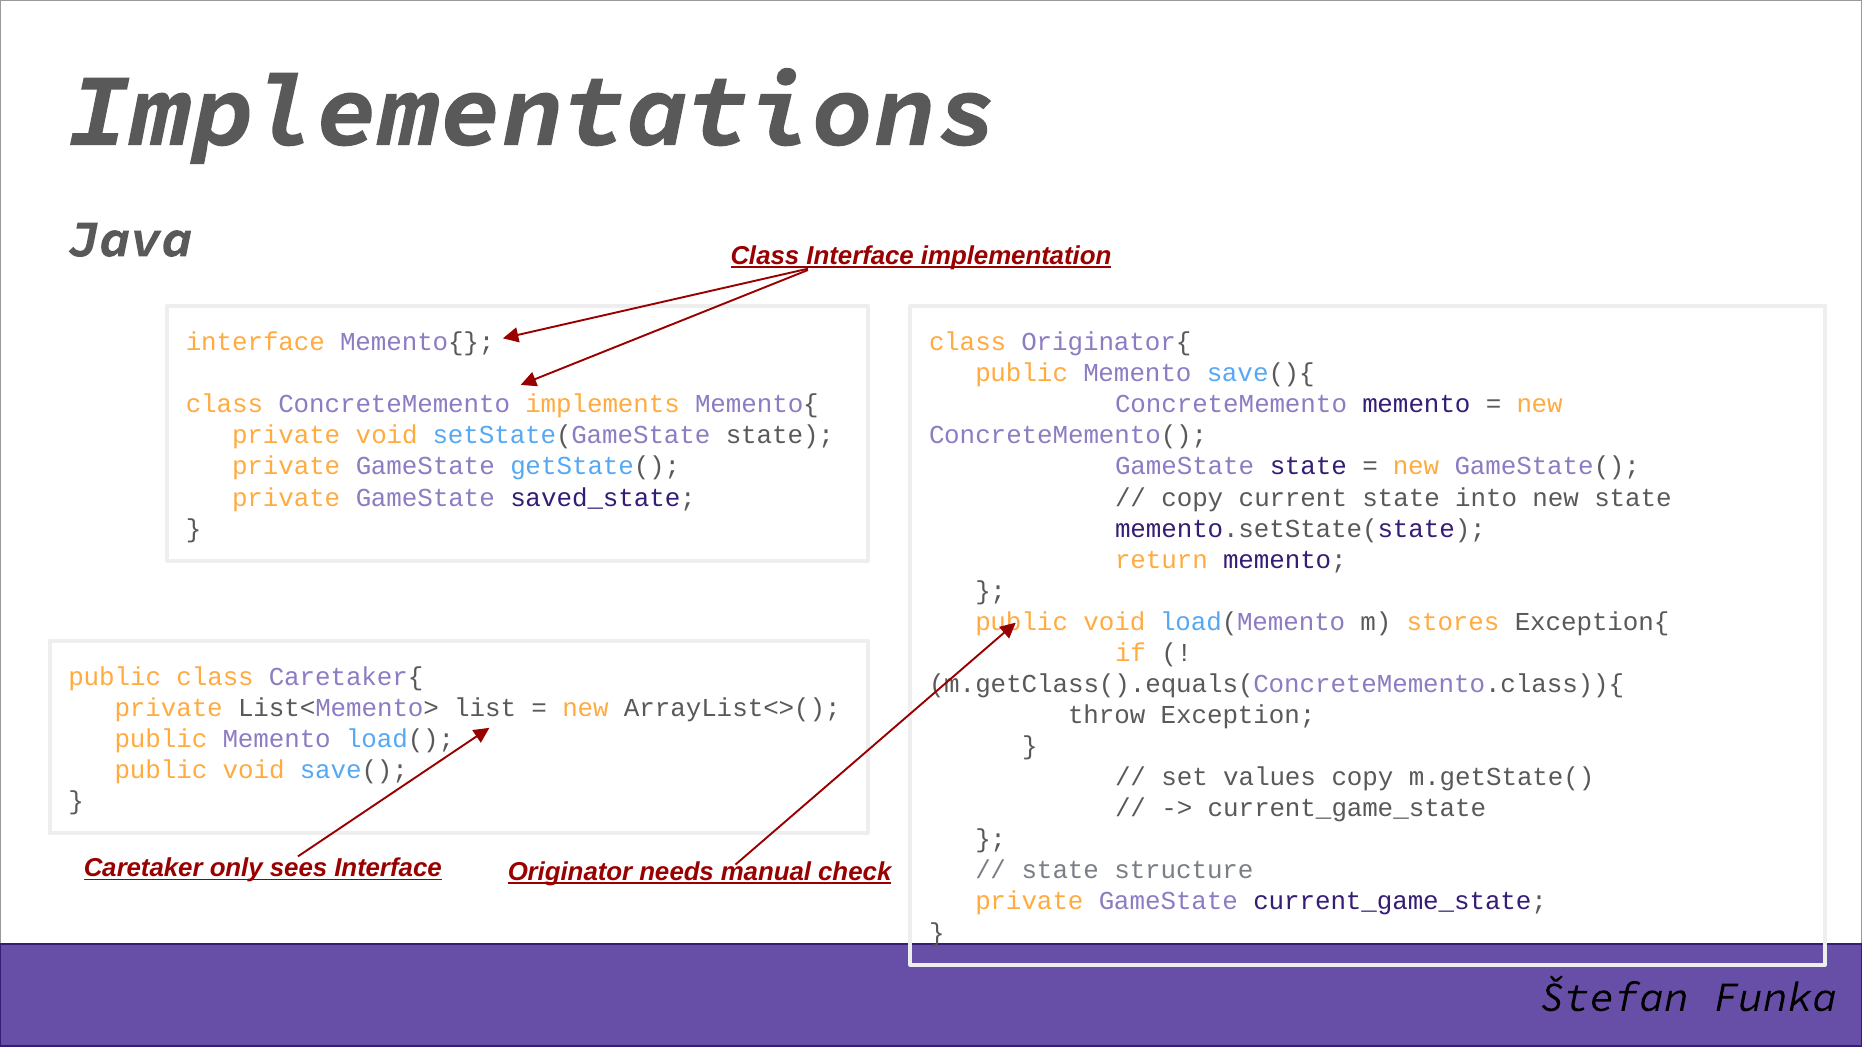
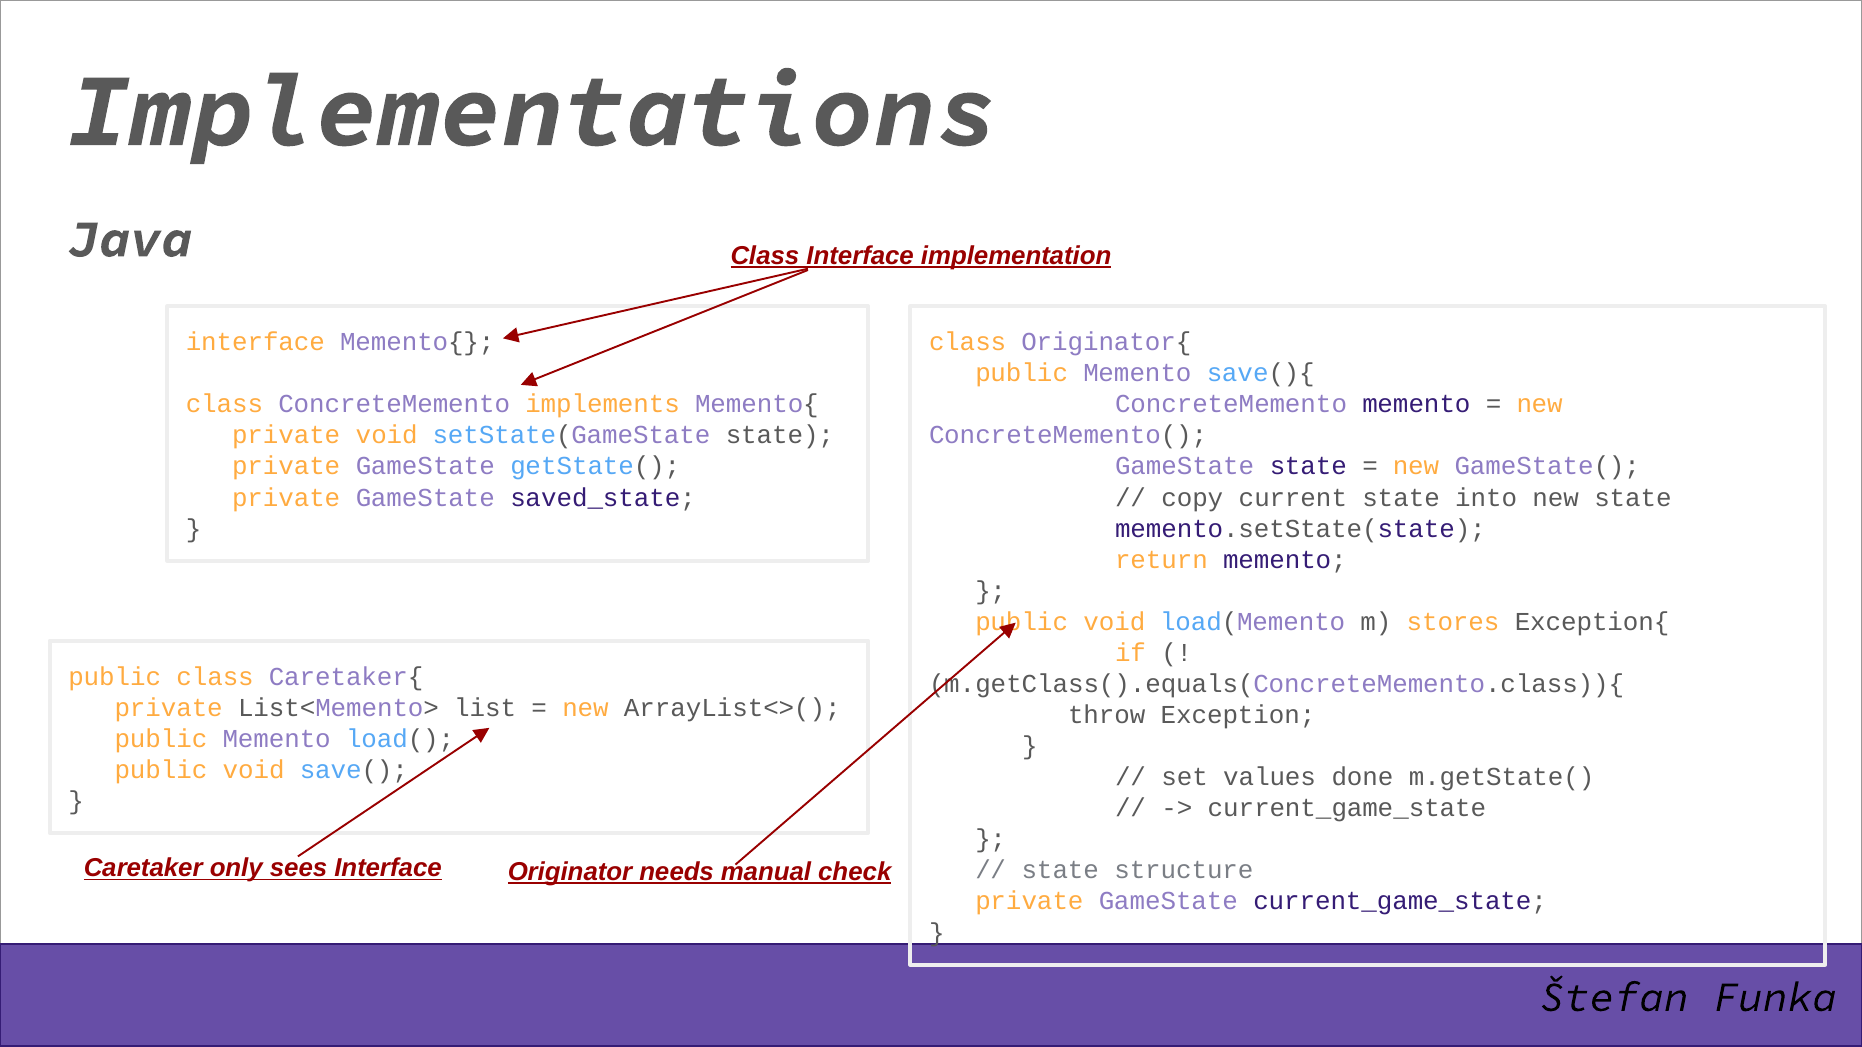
values copy: copy -> done
